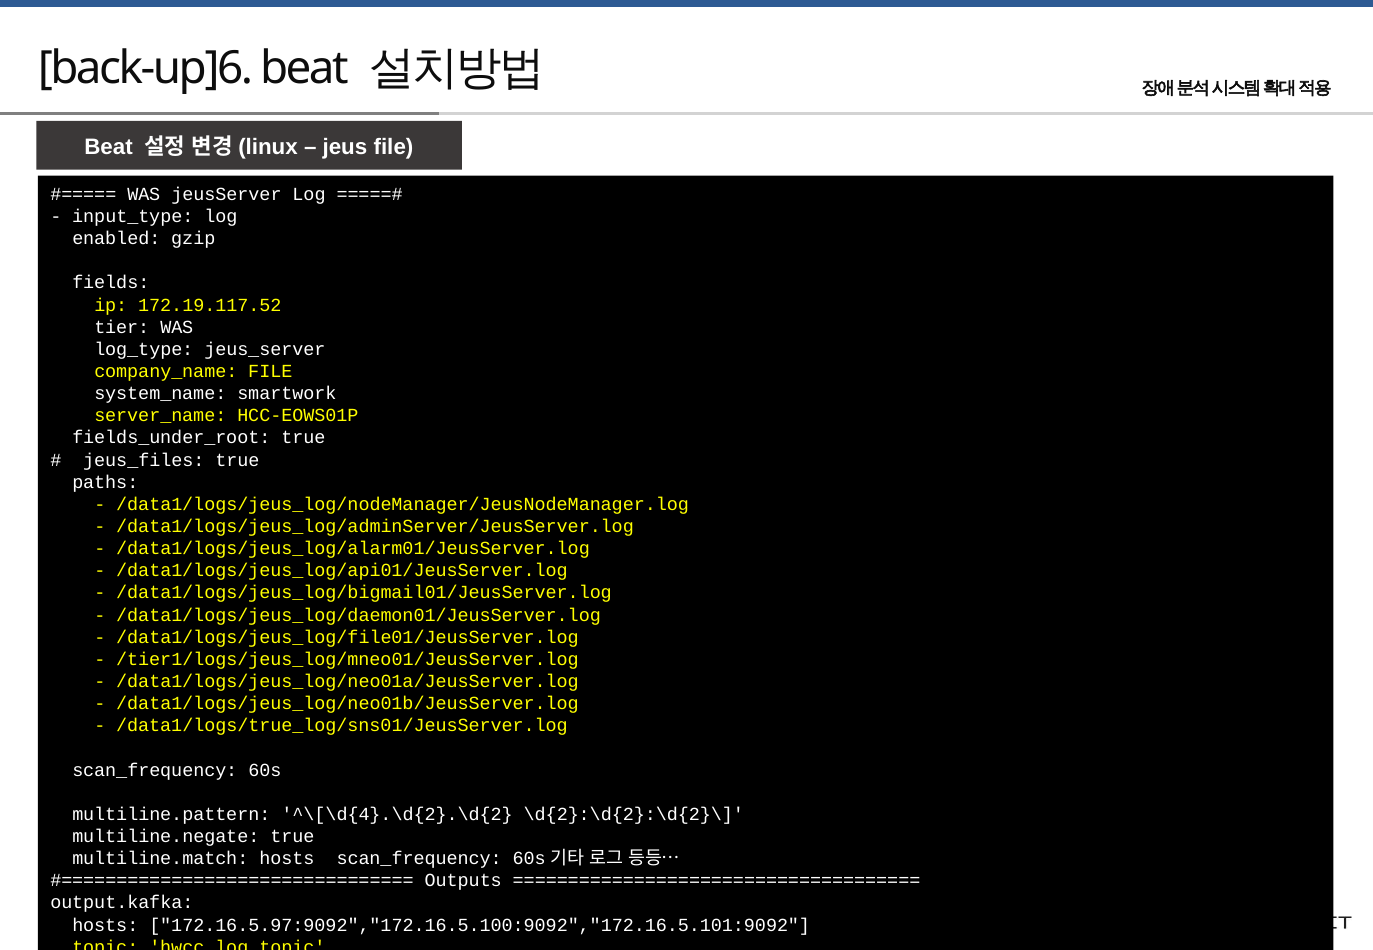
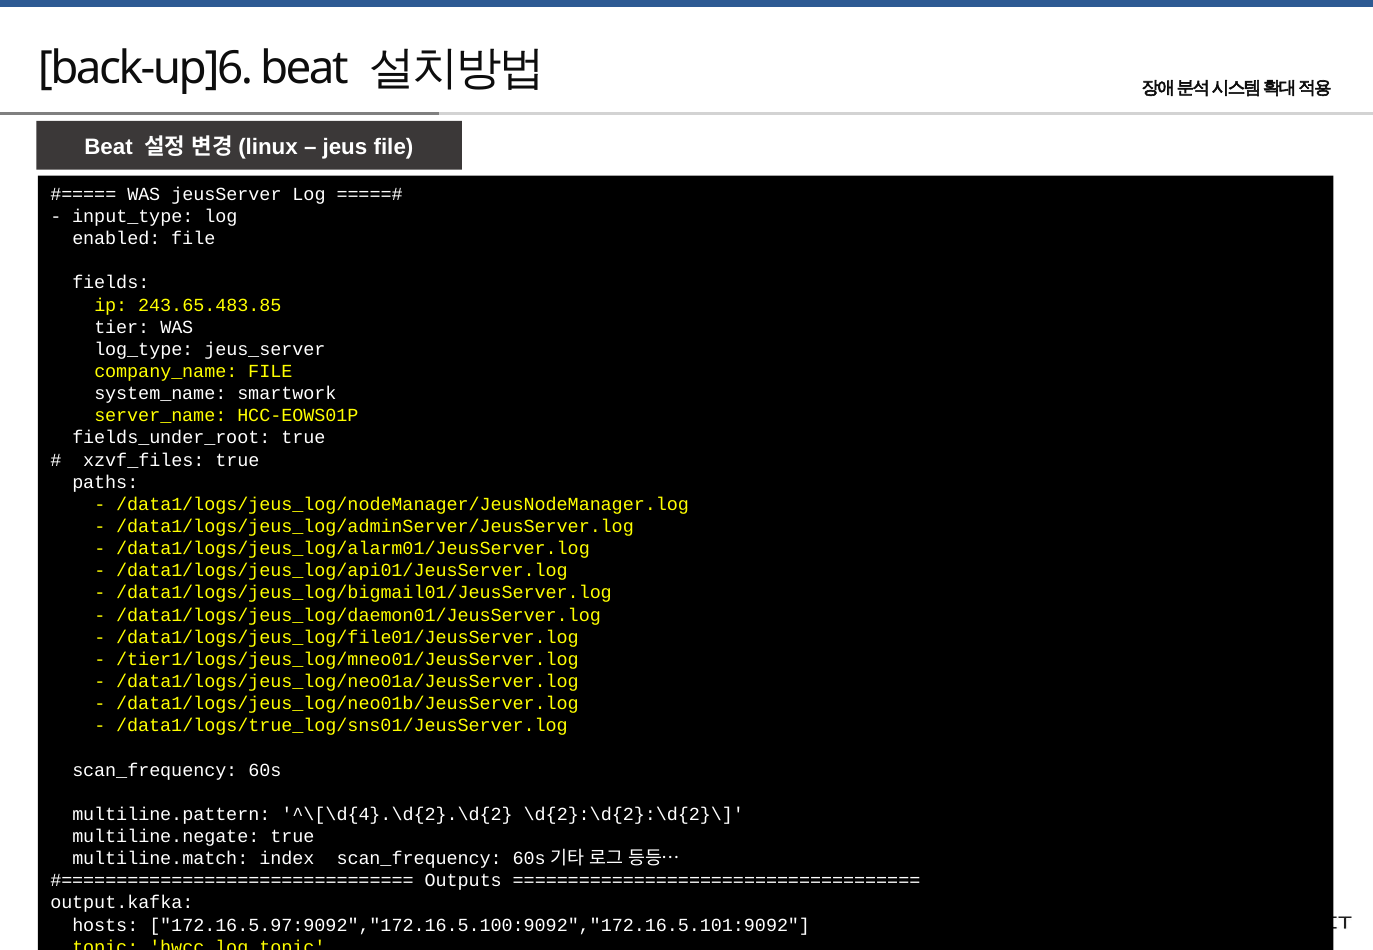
enabled gzip: gzip -> file
172.19.117.52: 172.19.117.52 -> 243.65.483.85
jeus_files: jeus_files -> xzvf_files
multiline.match hosts: hosts -> index
